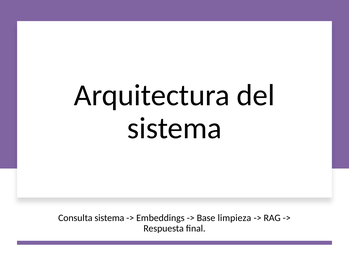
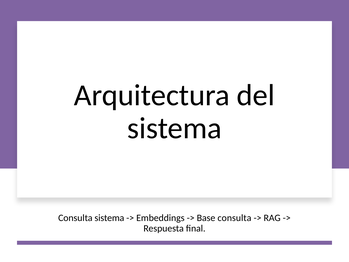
Base limpieza: limpieza -> consulta
